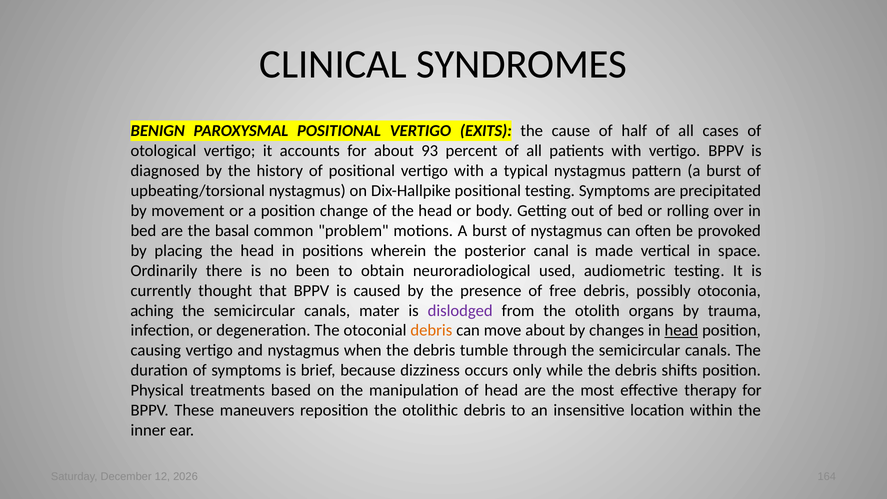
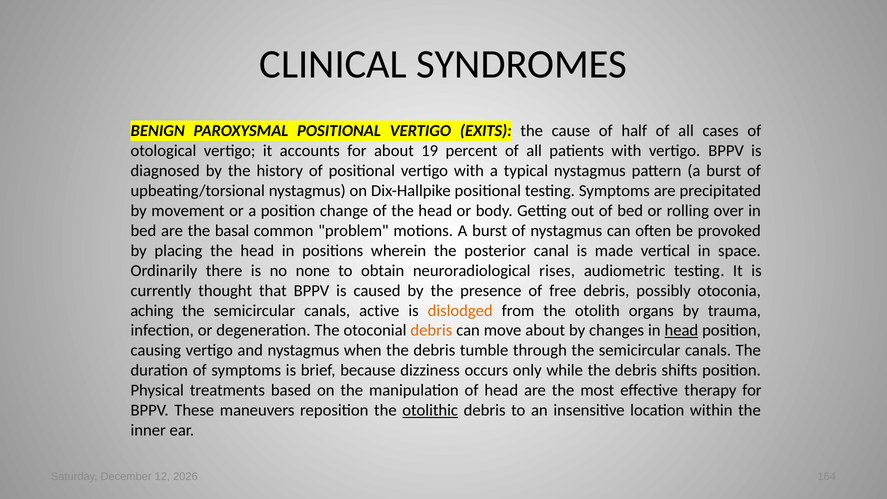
93: 93 -> 19
been: been -> none
used: used -> rises
mater: mater -> active
dislodged colour: purple -> orange
otolithic underline: none -> present
